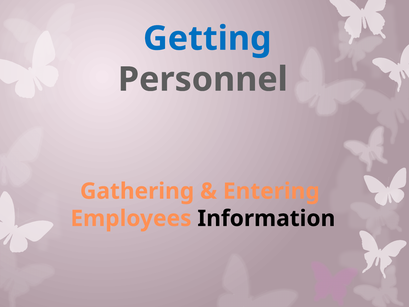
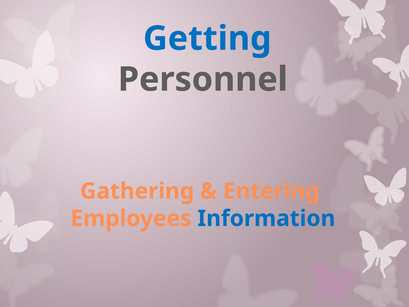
Information colour: black -> blue
